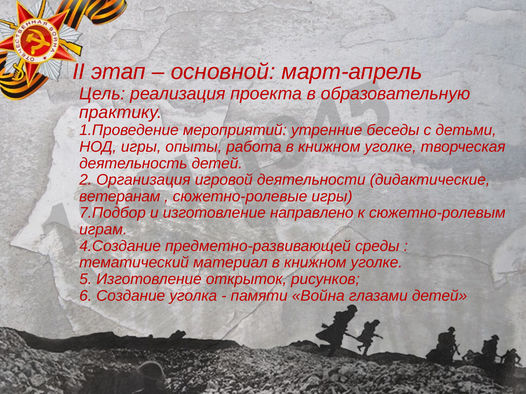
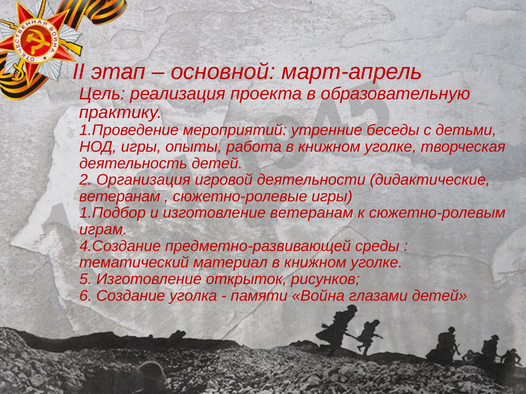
7.Подбор: 7.Подбор -> 1.Подбор
изготовление направлено: направлено -> ветеранам
